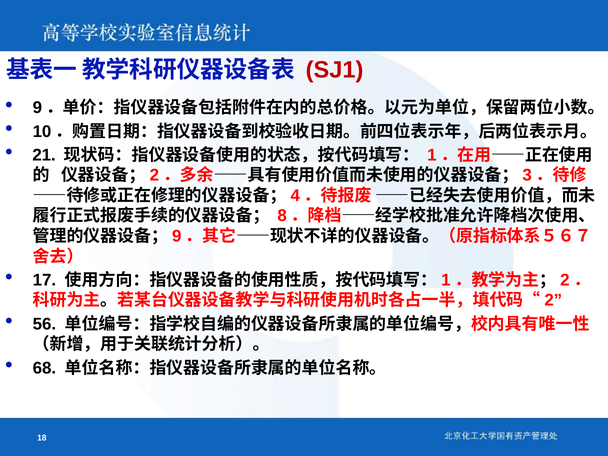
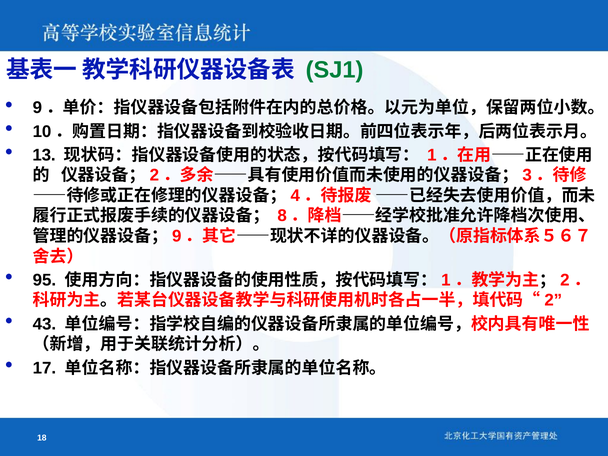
SJ1 colour: red -> green
21: 21 -> 13
17: 17 -> 95
56: 56 -> 43
68: 68 -> 17
